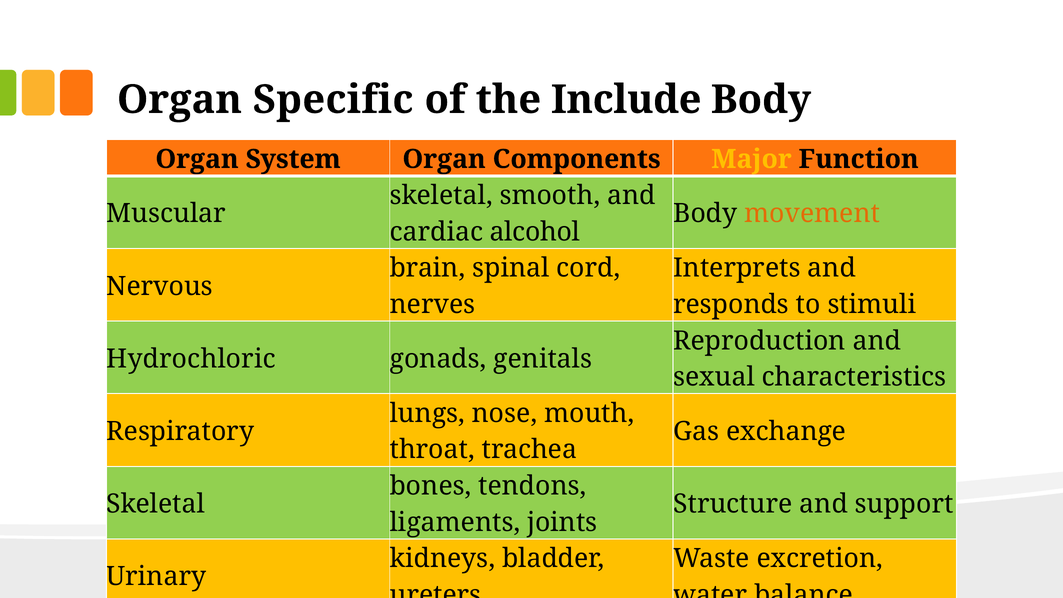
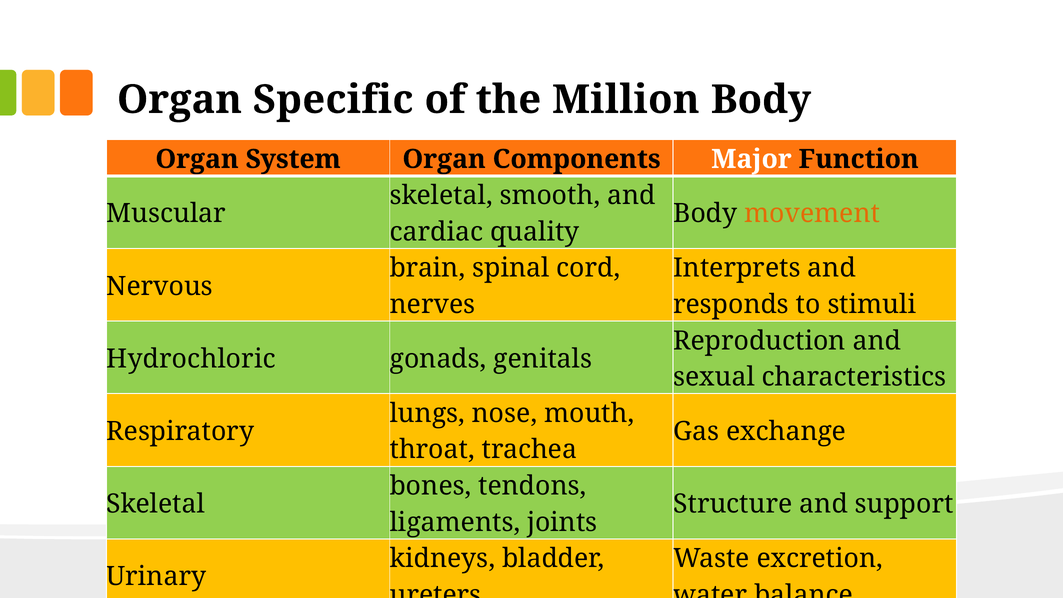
Include: Include -> Million
Major colour: yellow -> white
alcohol: alcohol -> quality
